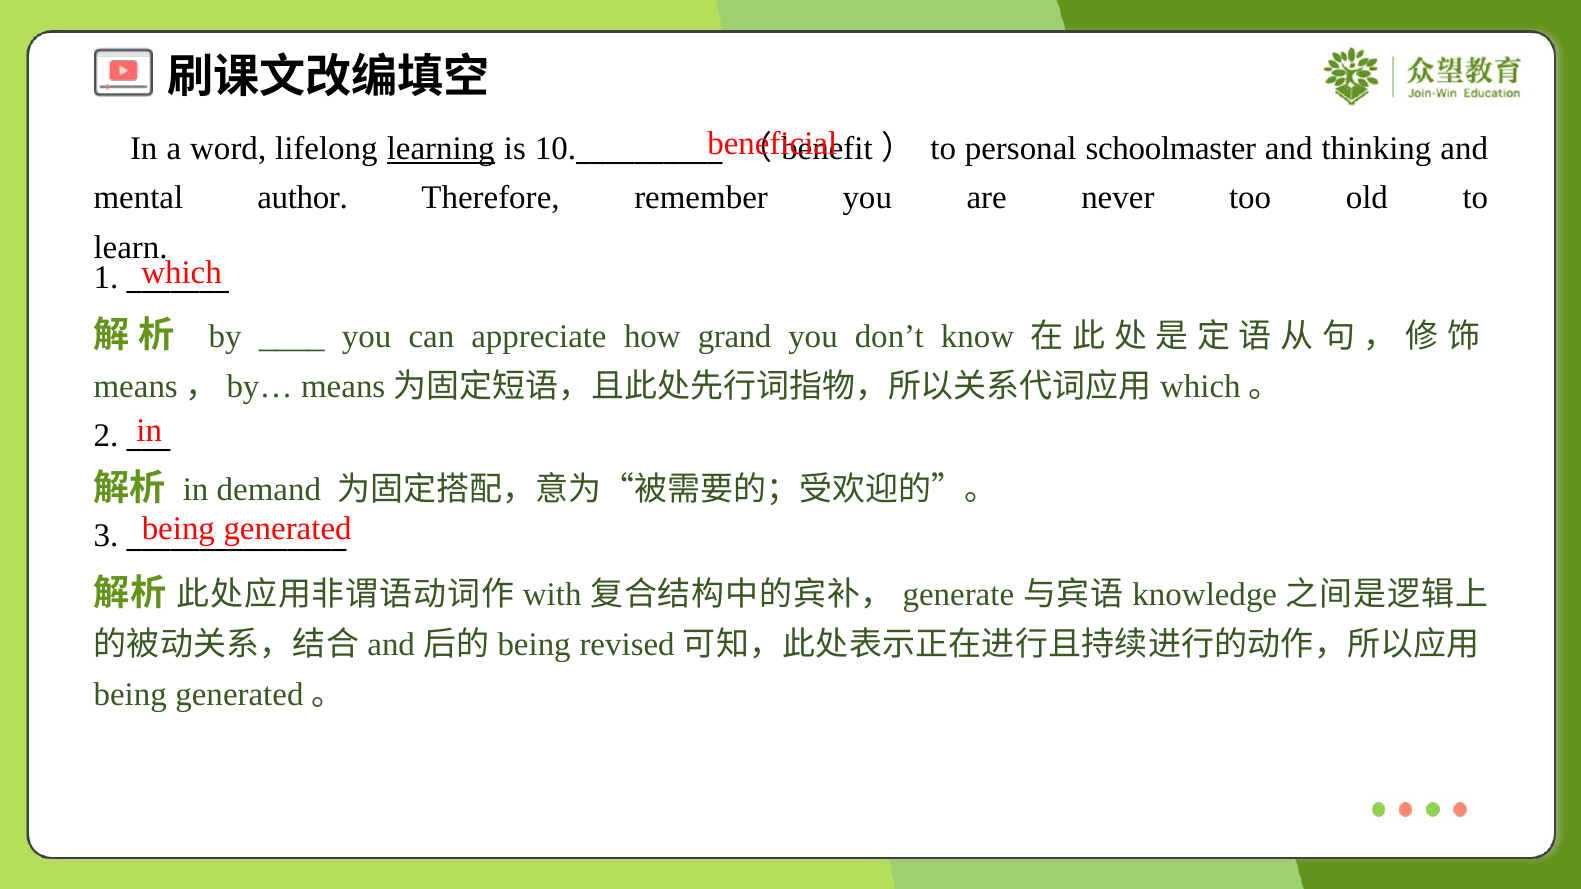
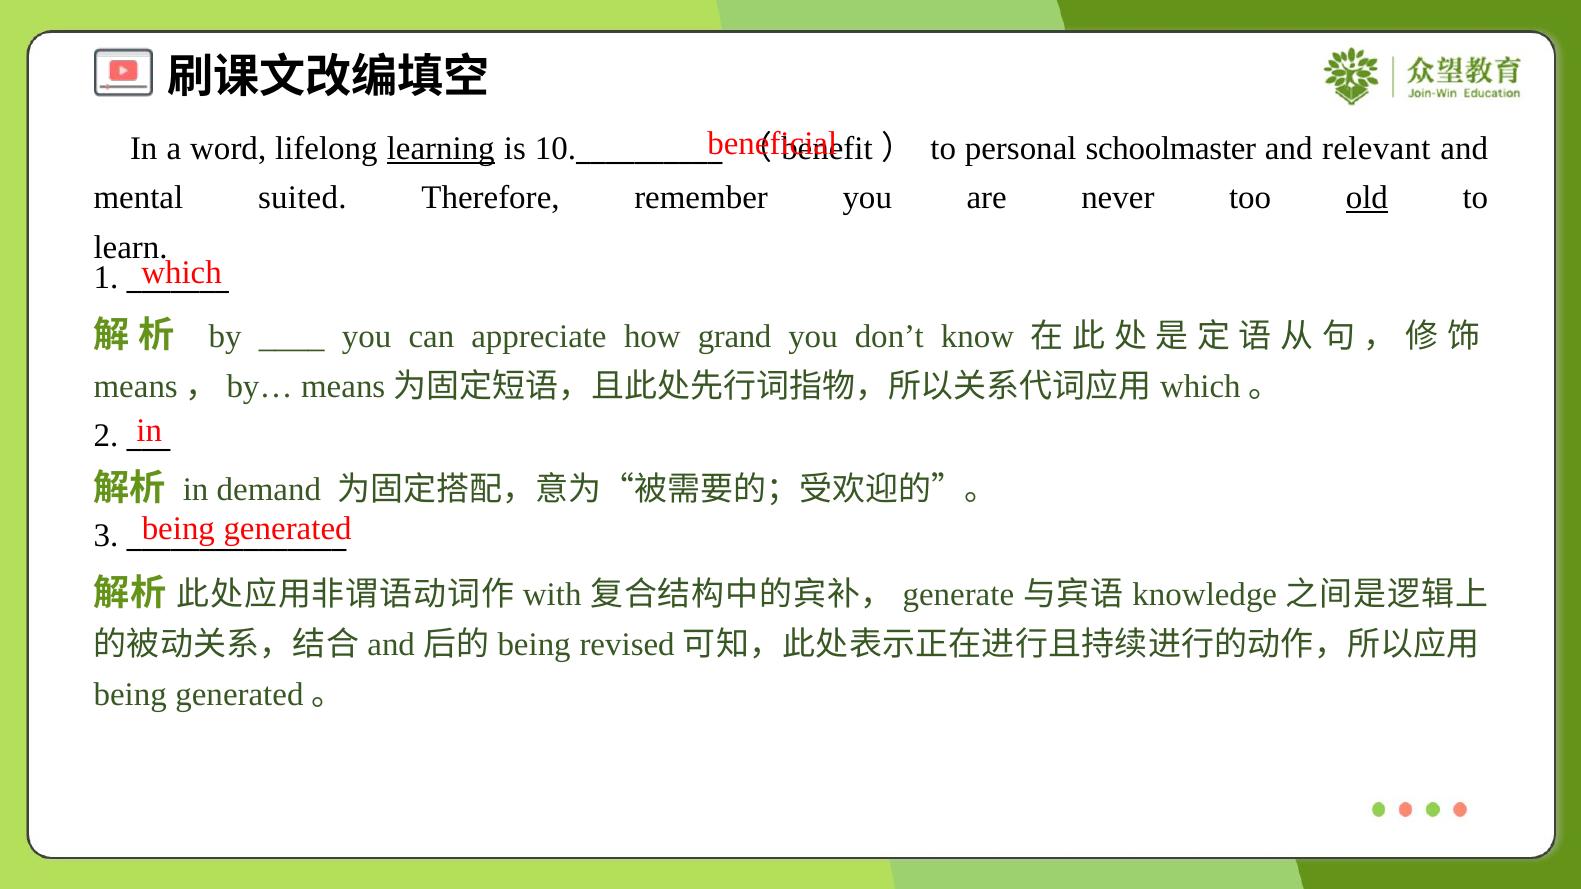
thinking: thinking -> relevant
author: author -> suited
old underline: none -> present
